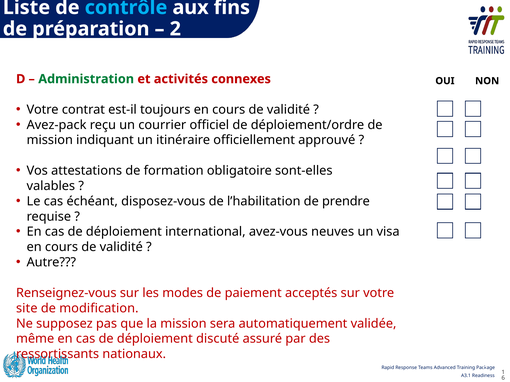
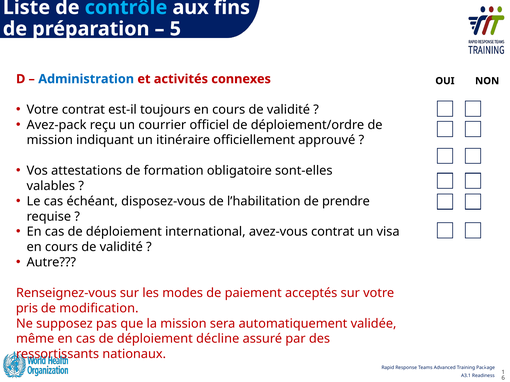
2: 2 -> 5
Administration colour: green -> blue
avez-vous neuves: neuves -> contrat
site: site -> pris
discuté: discuté -> décline
